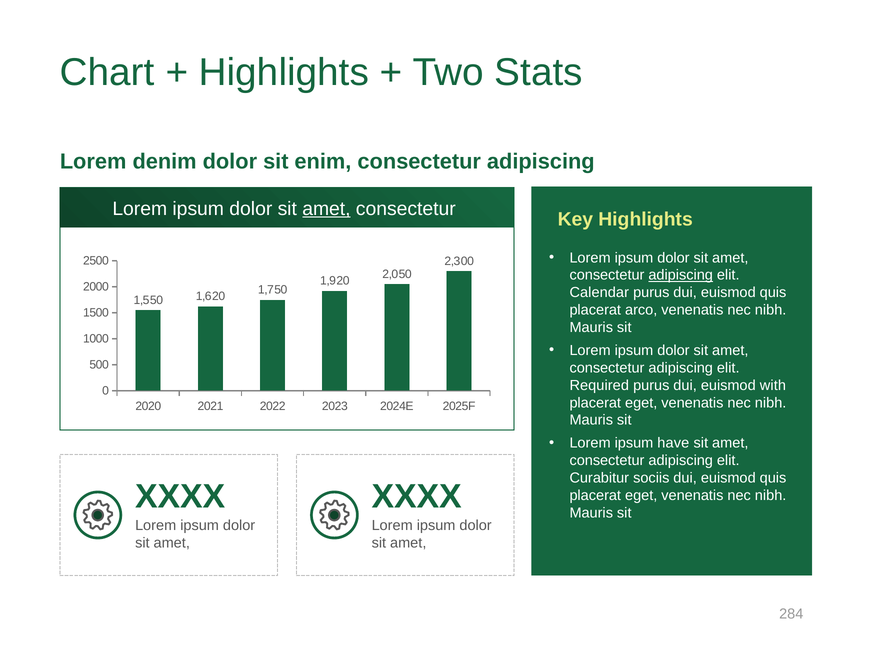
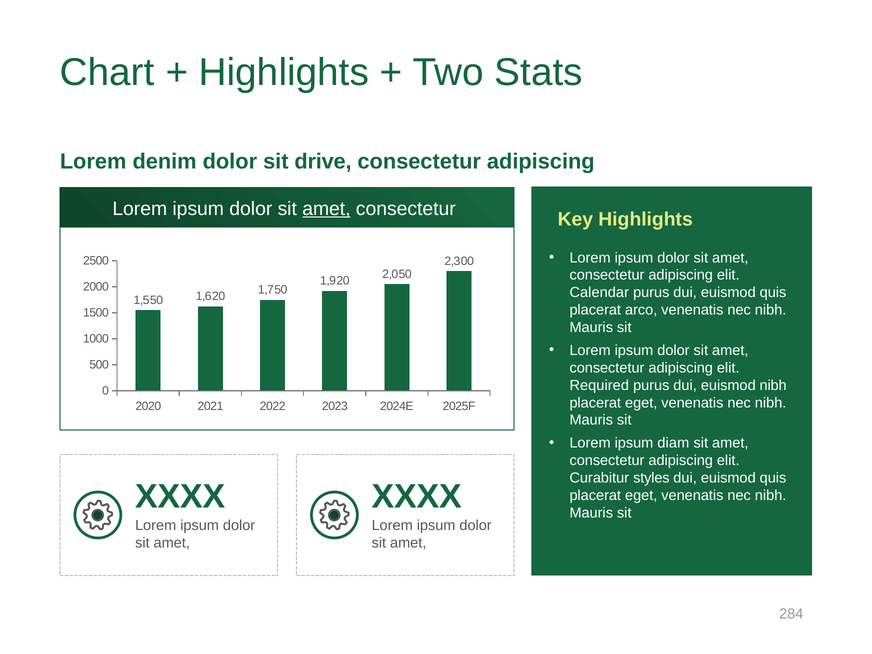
enim: enim -> drive
adipiscing at (681, 275) underline: present -> none
euismod with: with -> nibh
have: have -> diam
sociis: sociis -> styles
